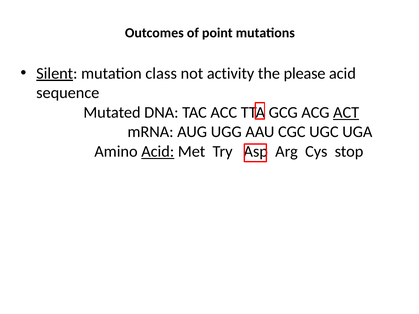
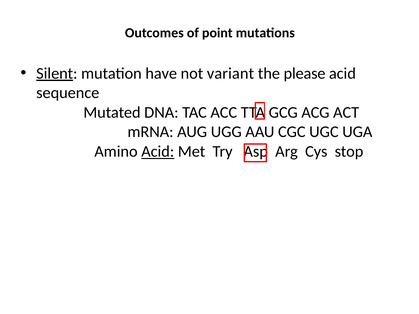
class: class -> have
activity: activity -> variant
ACT underline: present -> none
